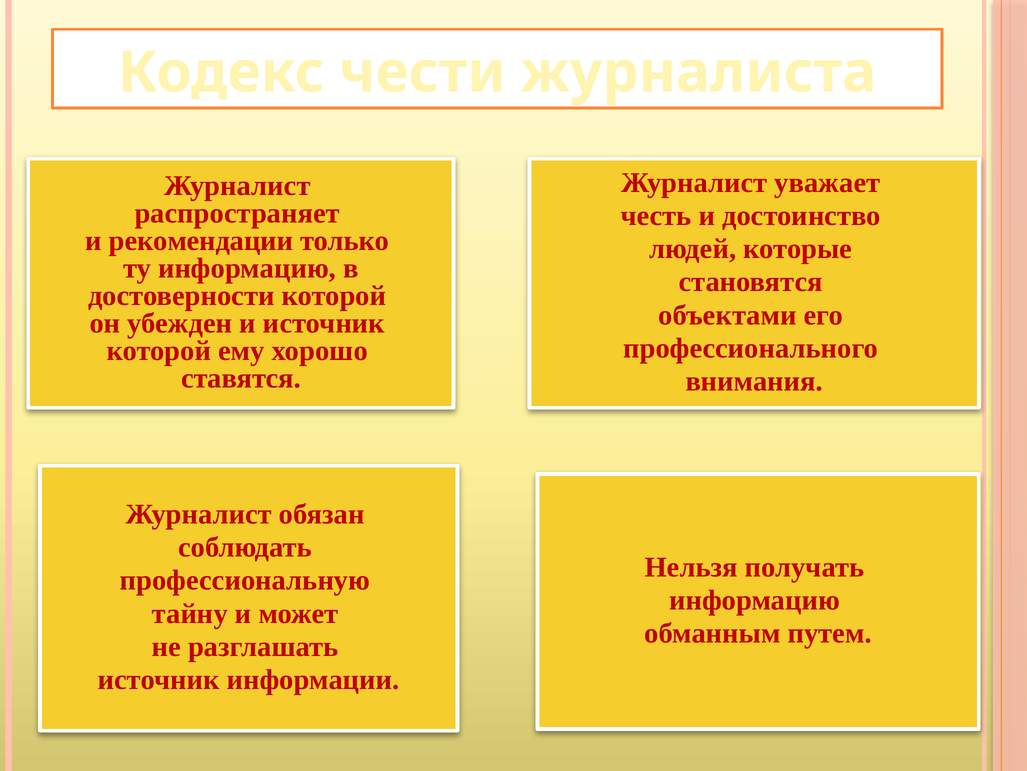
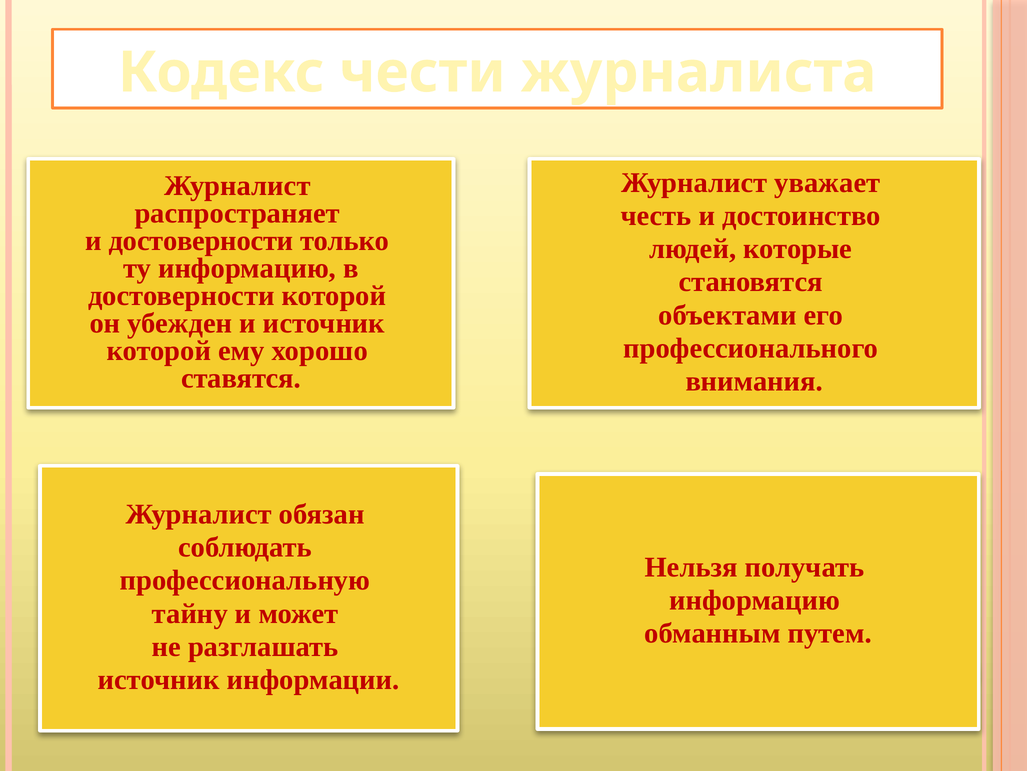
и рекомендации: рекомендации -> достоверности
